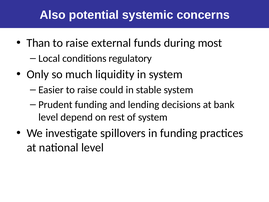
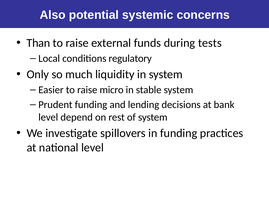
most: most -> tests
could: could -> micro
